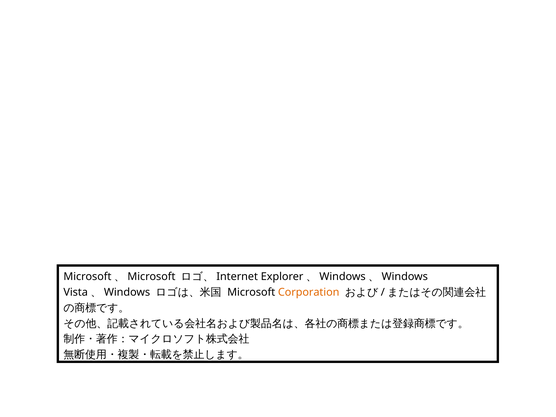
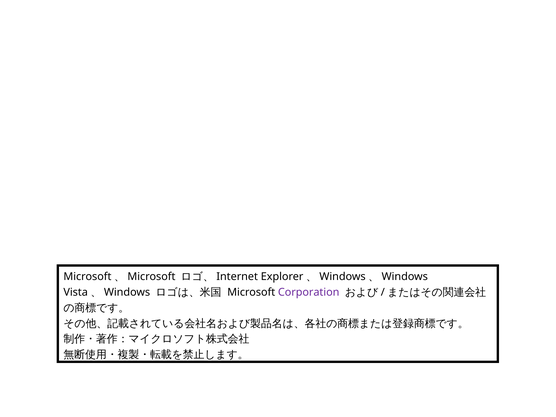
Corporation colour: orange -> purple
